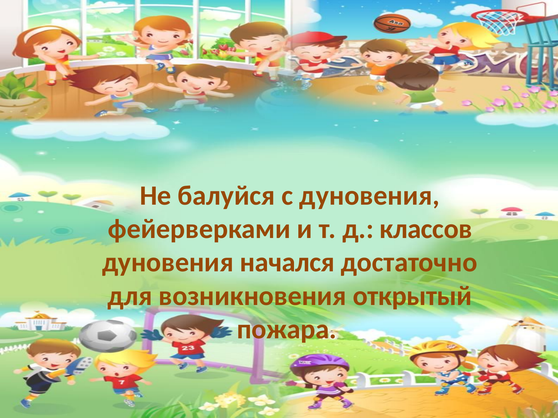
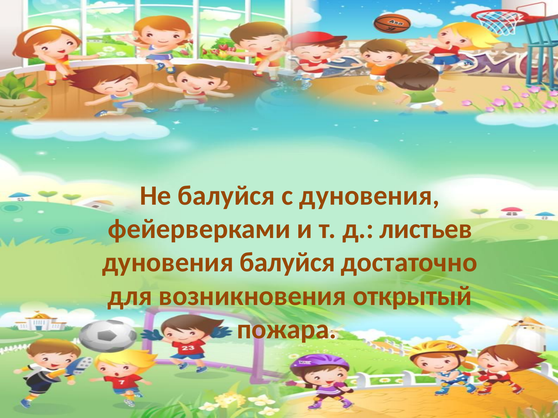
классов: классов -> листьев
дуновения начался: начался -> балуйся
